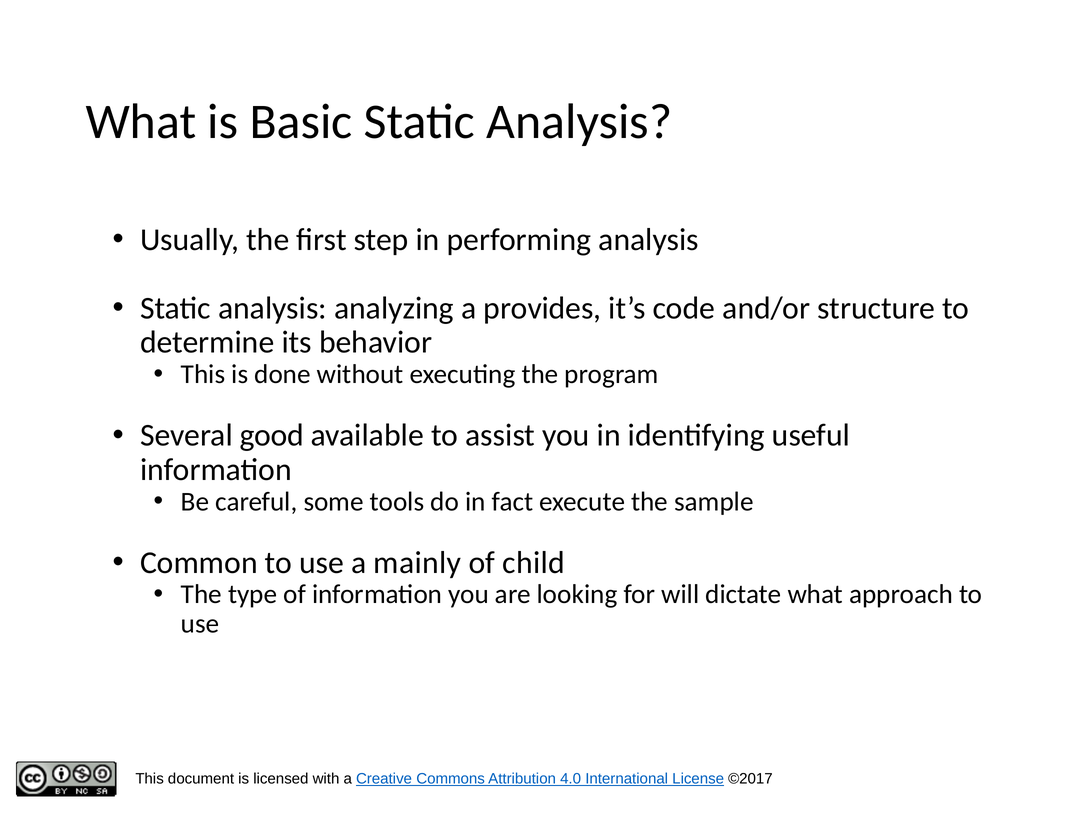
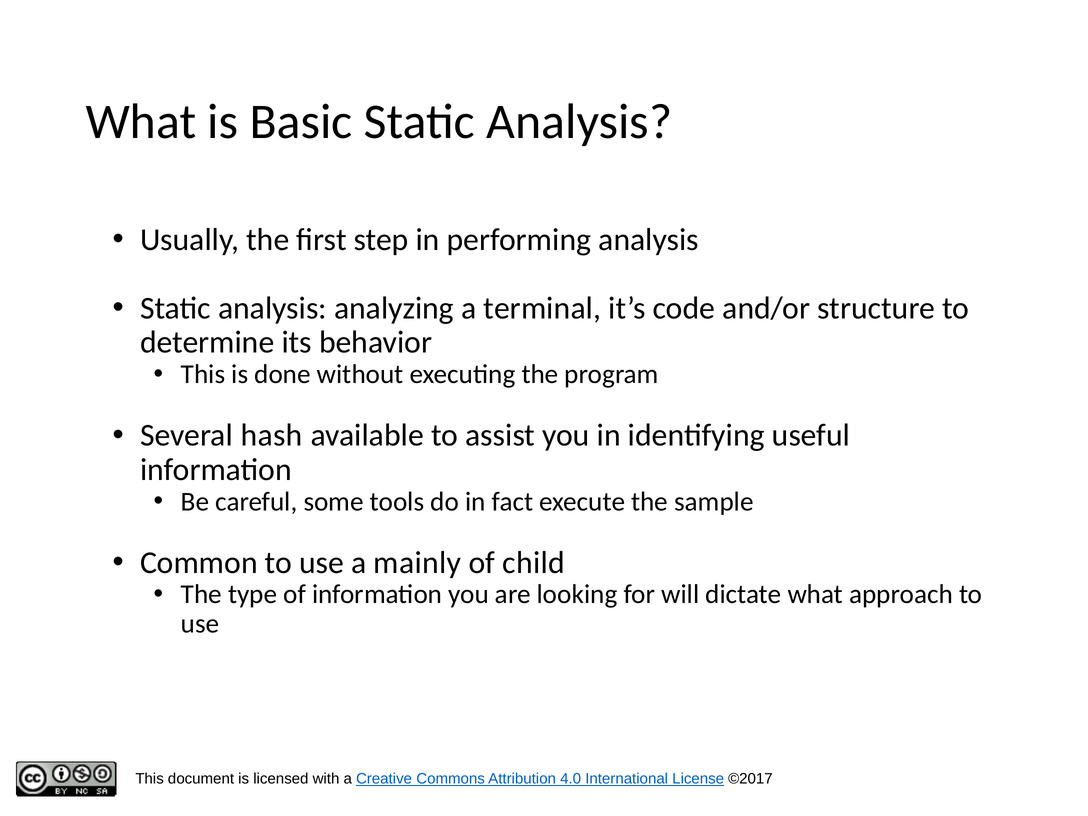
provides: provides -> terminal
good: good -> hash
